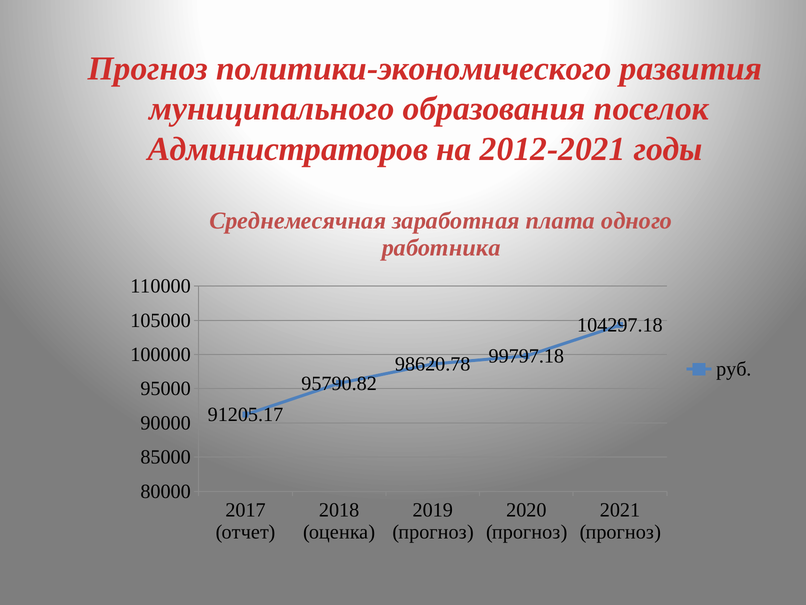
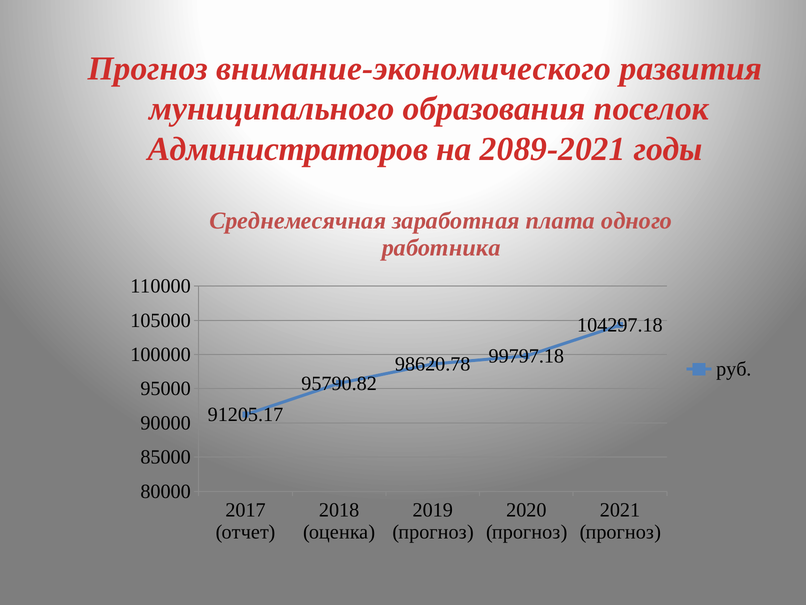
политики-экономического: политики-экономического -> внимание-экономического
2012-2021: 2012-2021 -> 2089-2021
